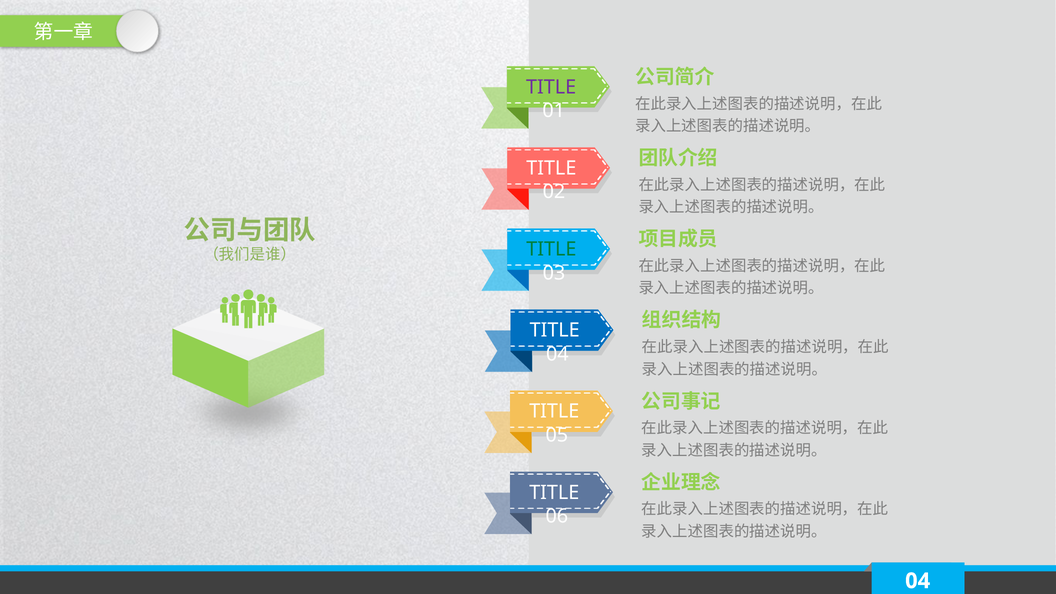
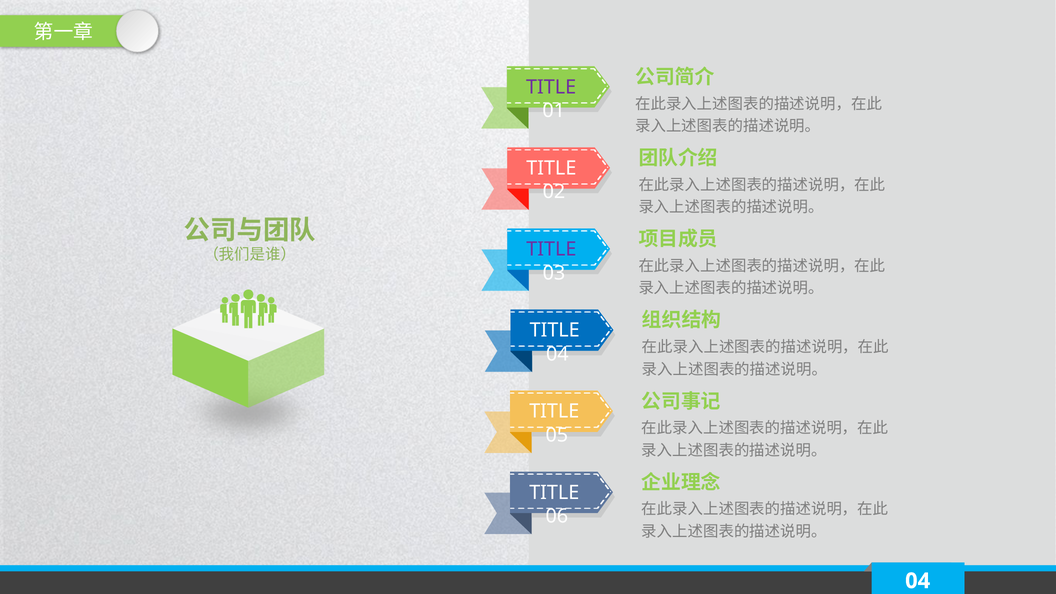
TITLE at (551, 249) colour: green -> purple
